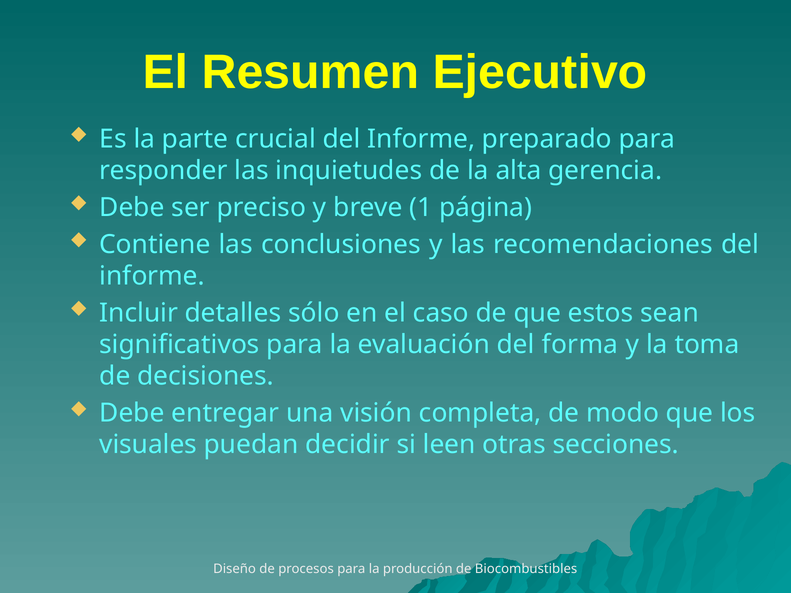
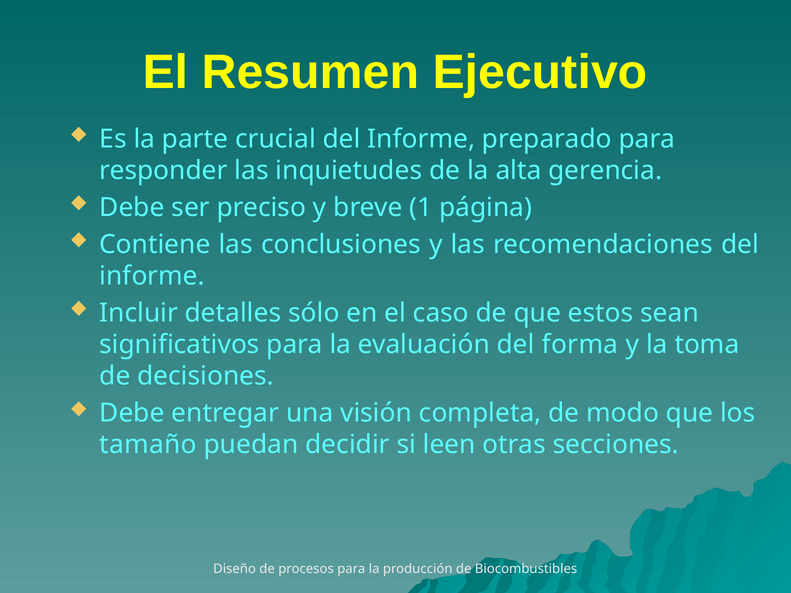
visuales: visuales -> tamaño
